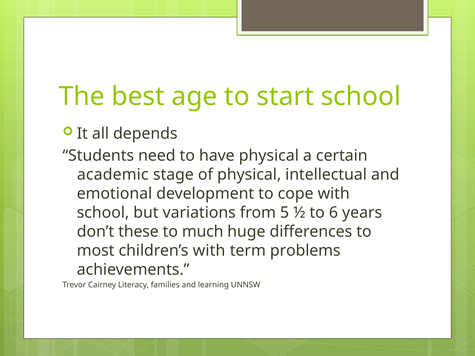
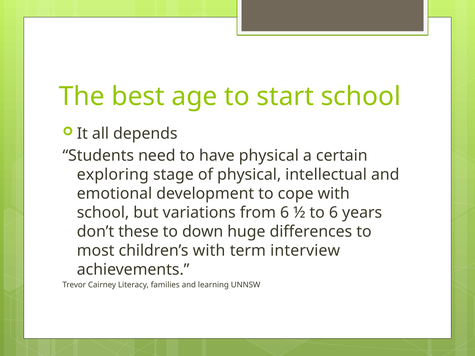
academic: academic -> exploring
from 5: 5 -> 6
much: much -> down
problems: problems -> interview
